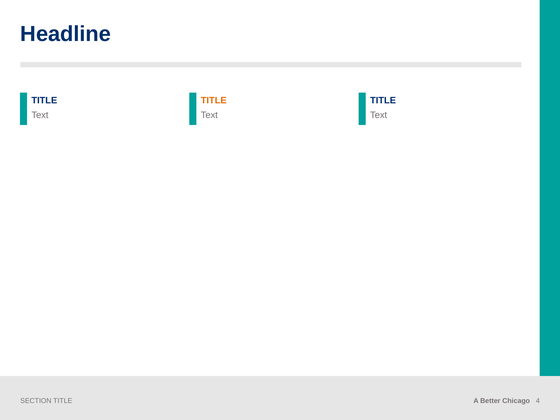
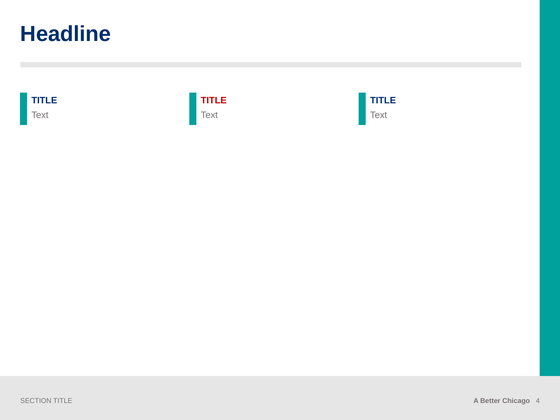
TITLE at (214, 101) colour: orange -> red
